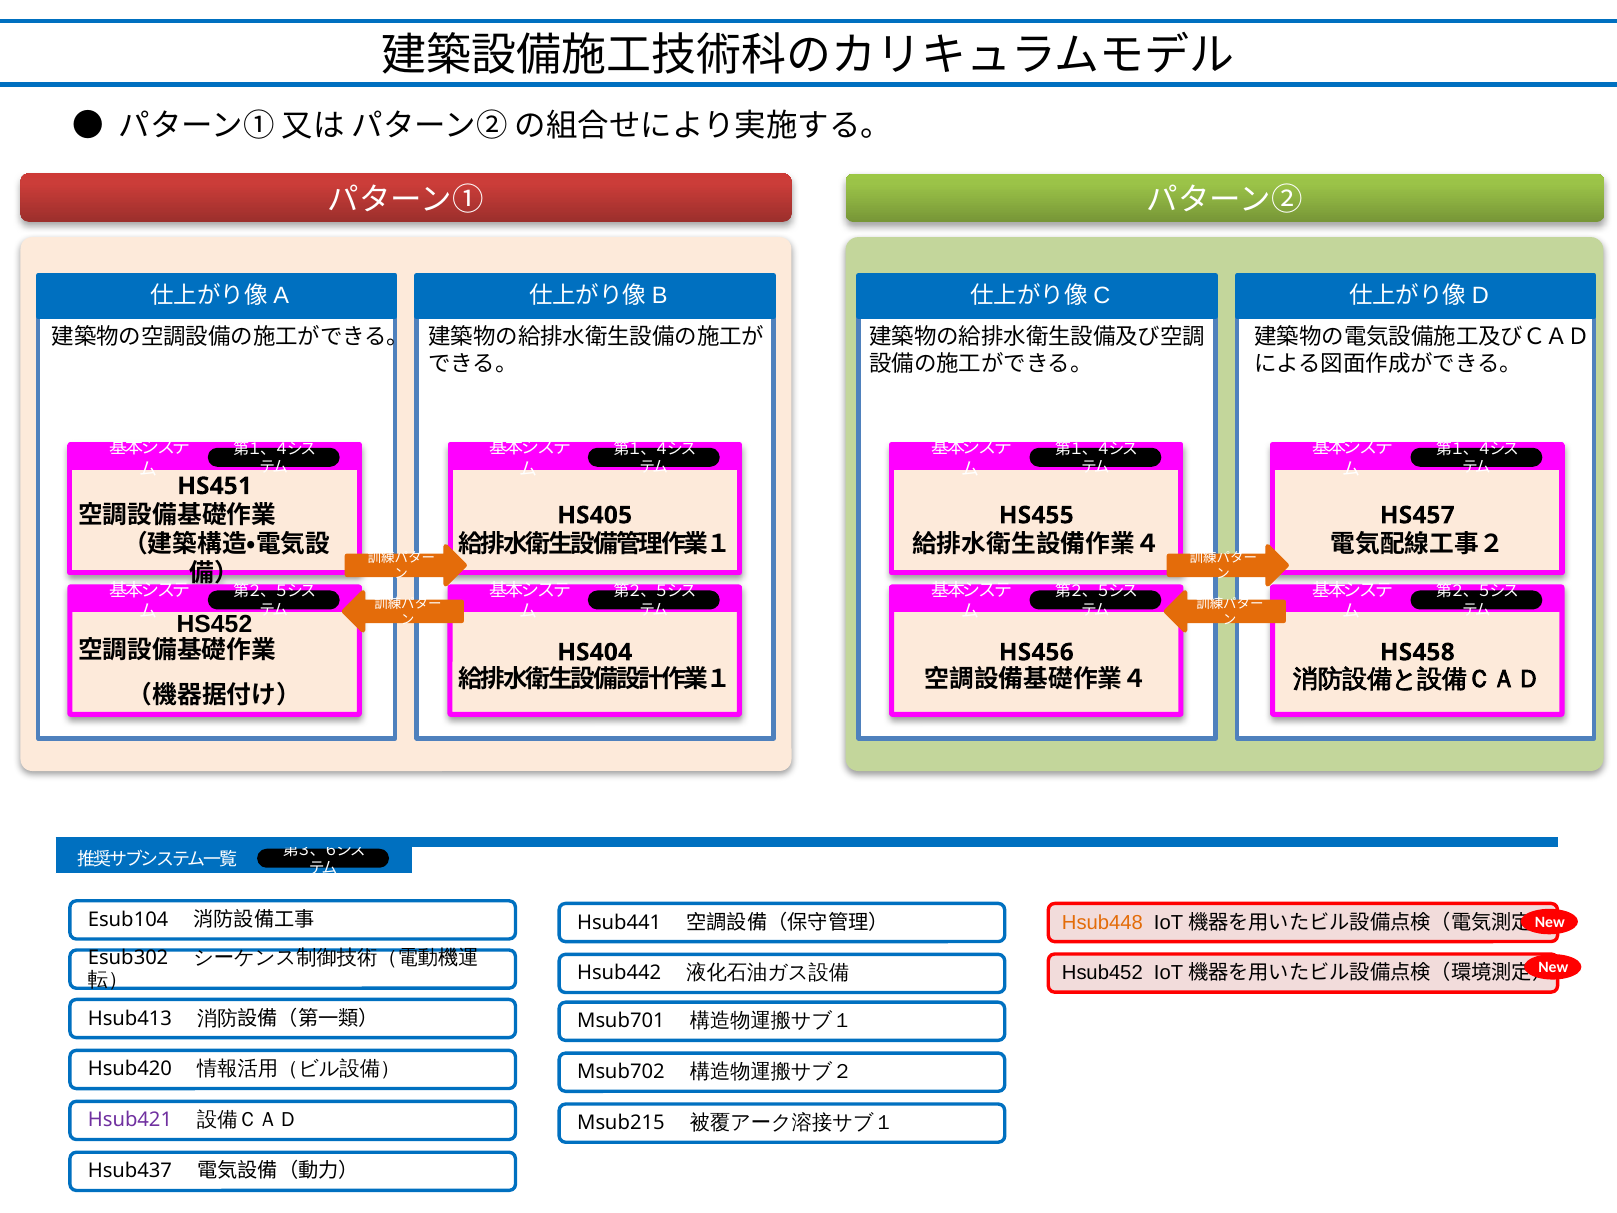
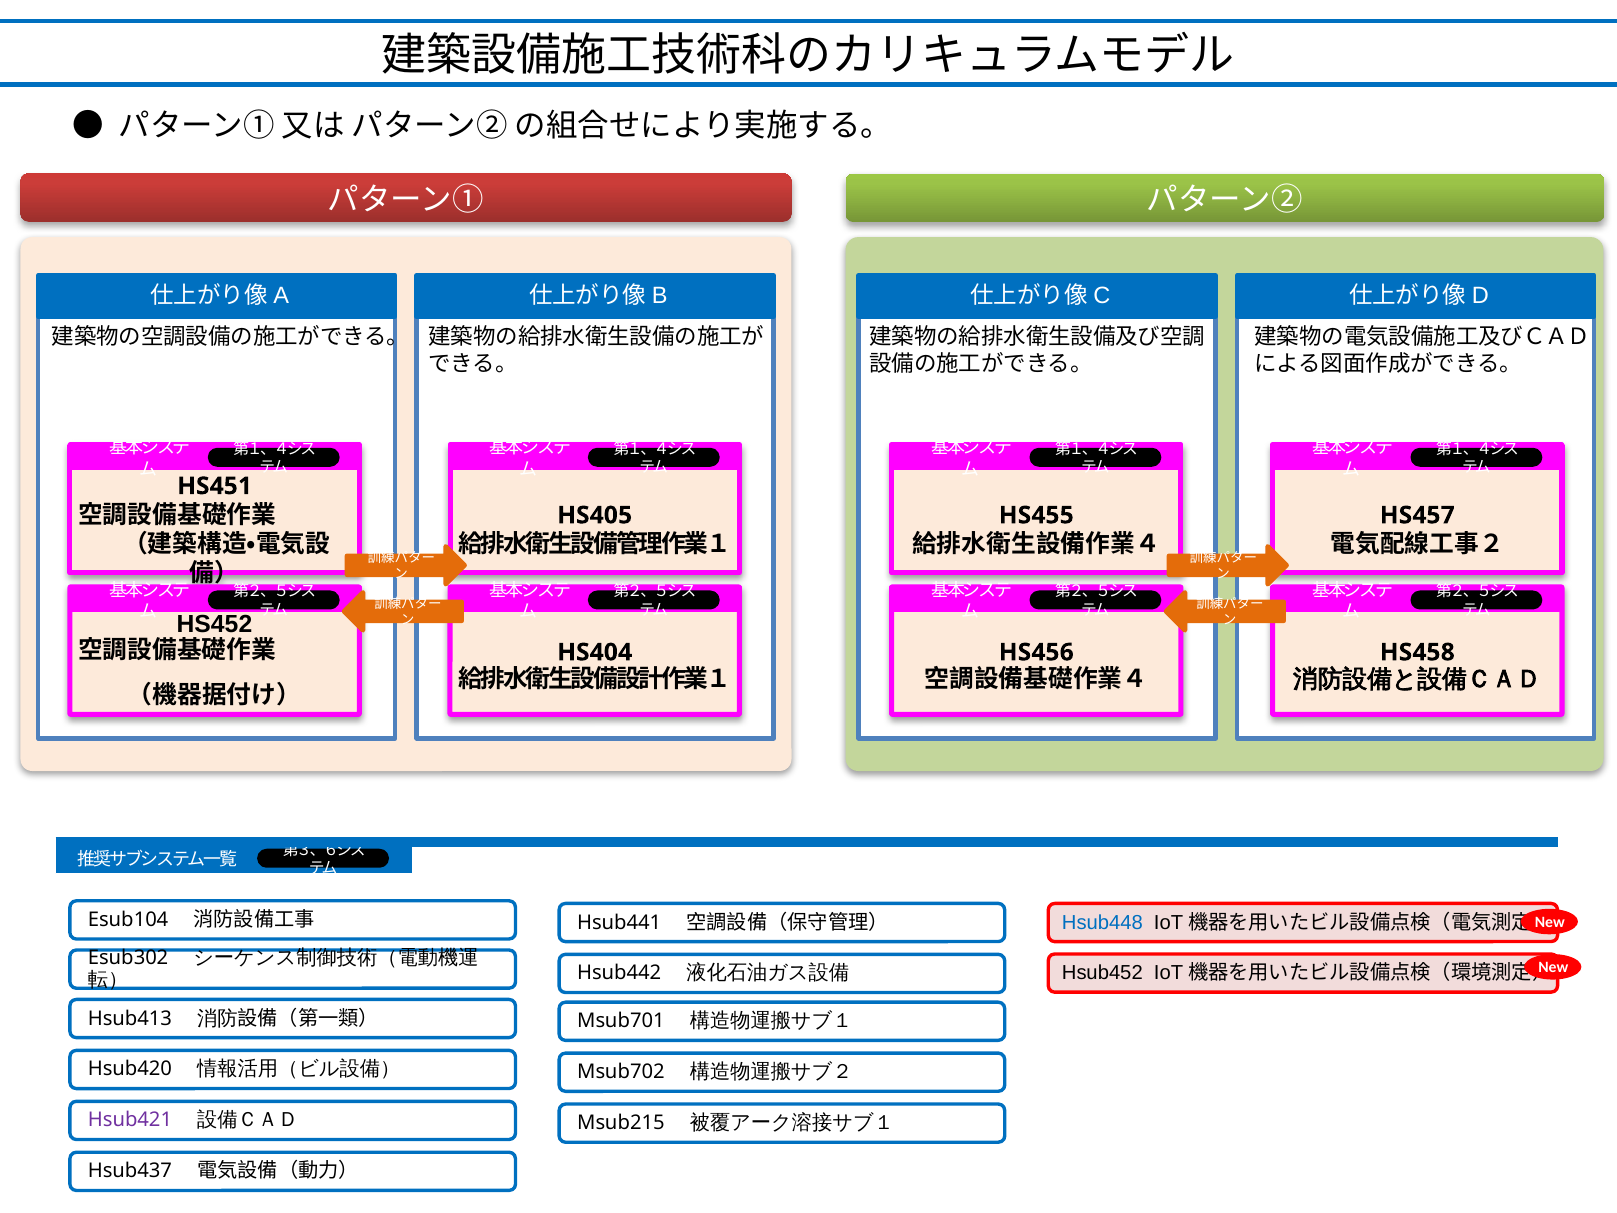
Hsub448 colour: orange -> blue
